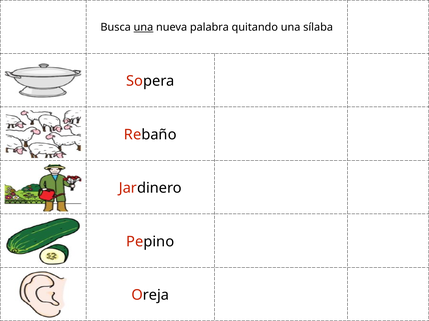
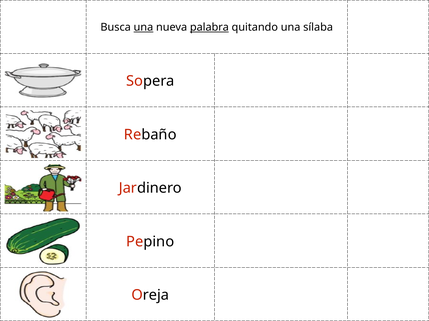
palabra underline: none -> present
